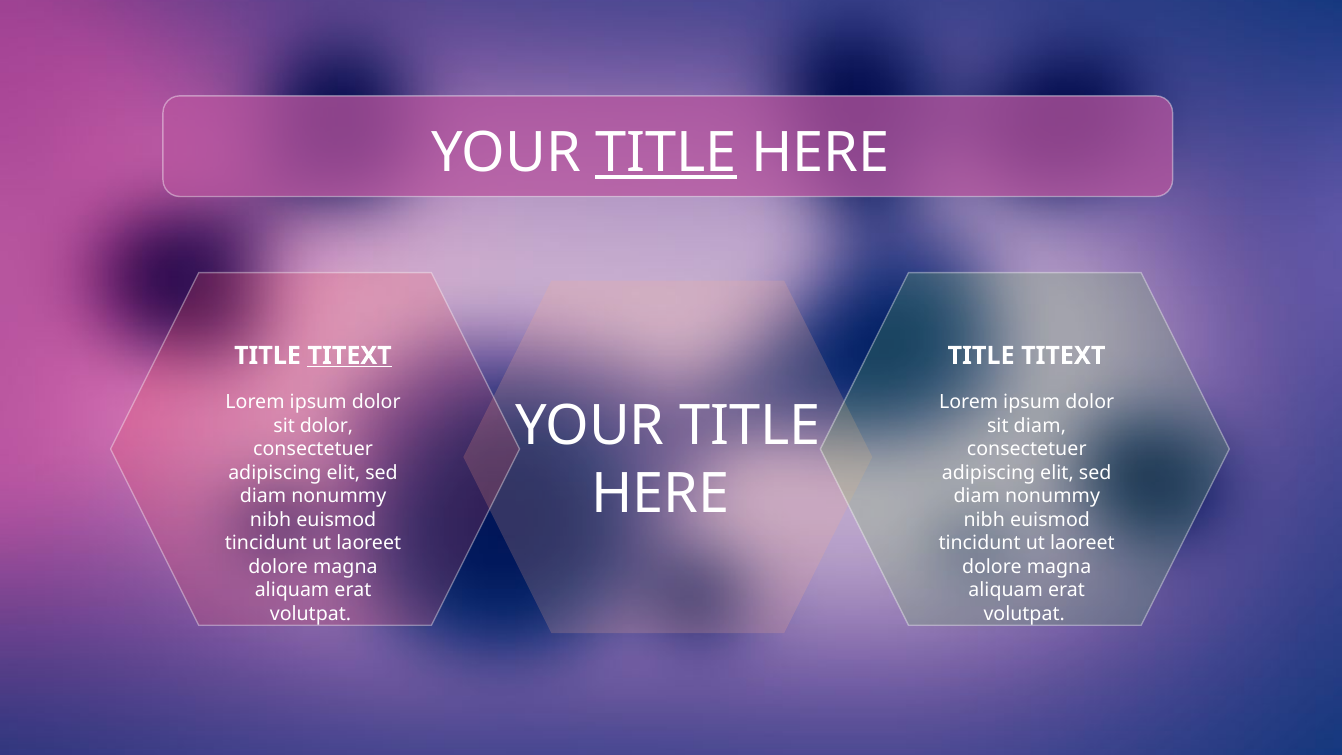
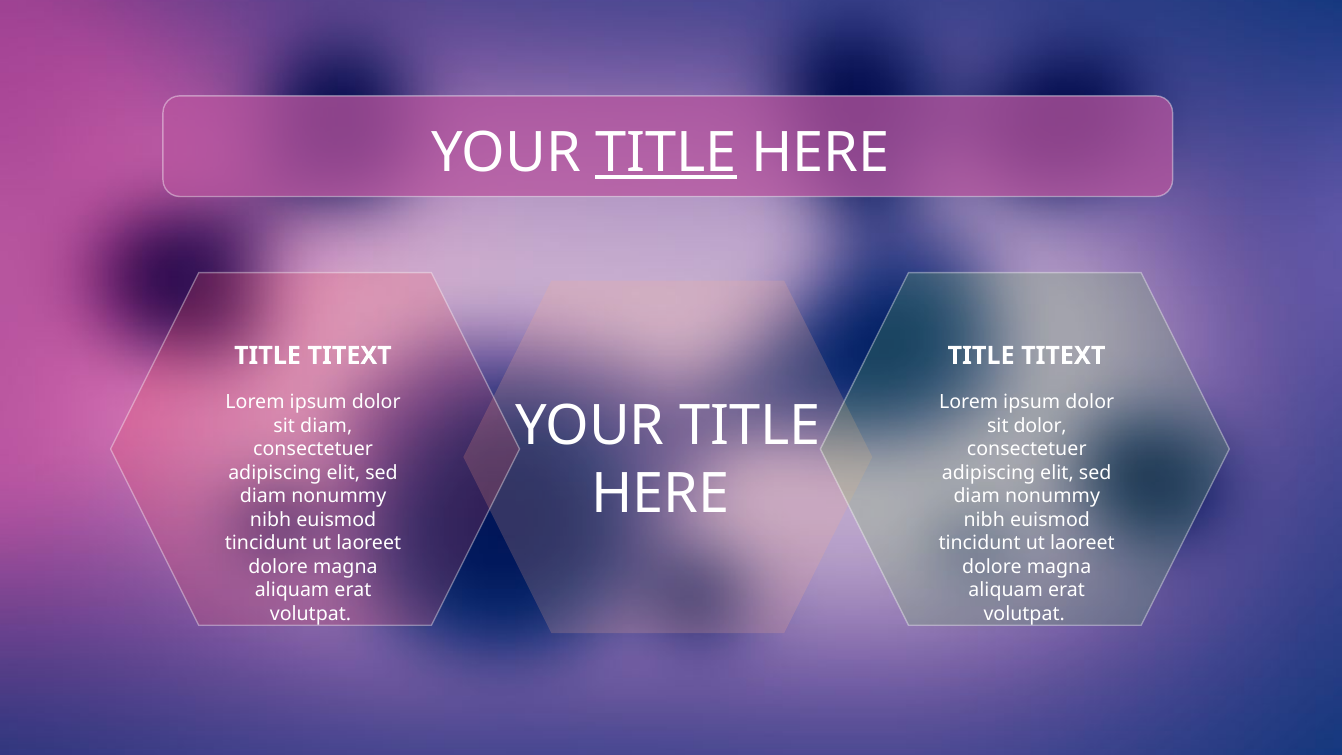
TITEXT at (350, 356) underline: present -> none
sit dolor: dolor -> diam
sit diam: diam -> dolor
